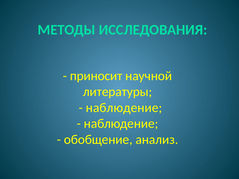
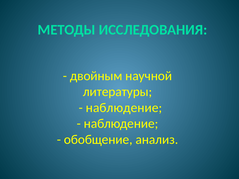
приносит: приносит -> двойным
